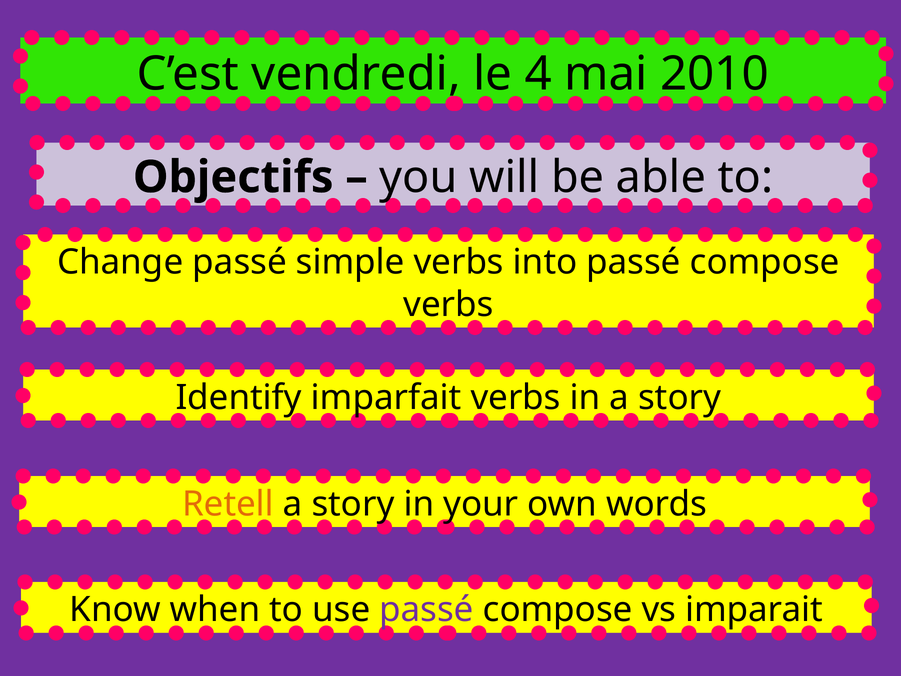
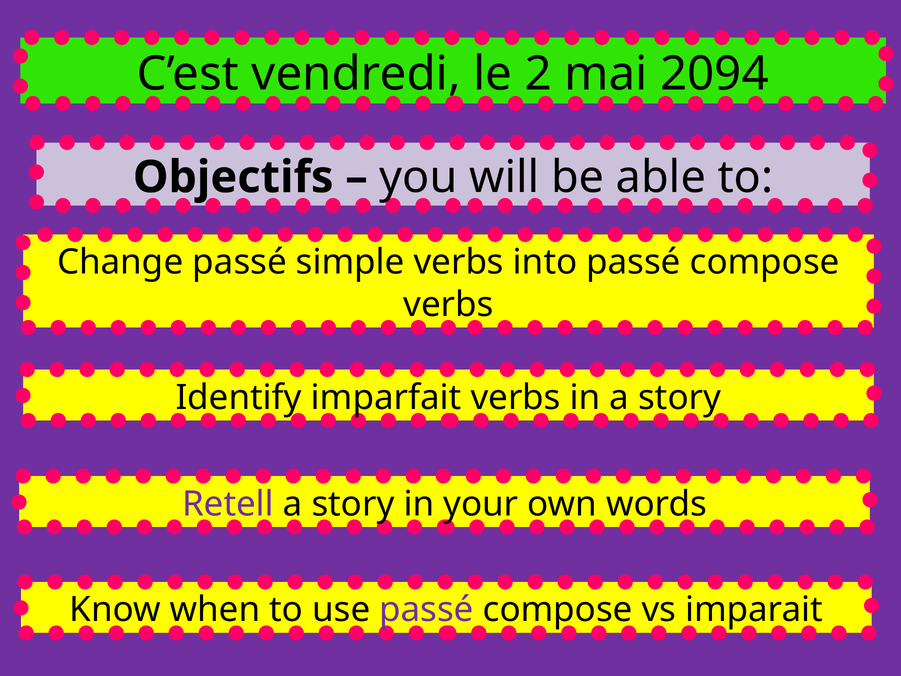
4: 4 -> 2
2010: 2010 -> 2094
Retell colour: orange -> purple
